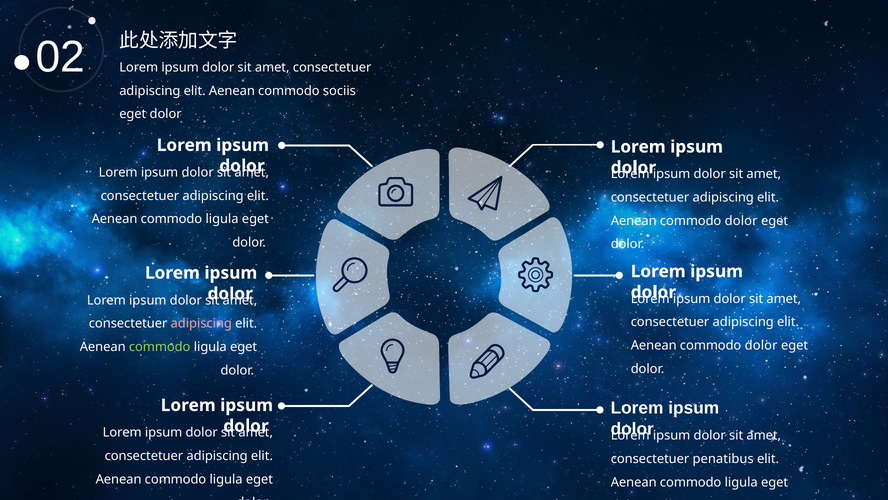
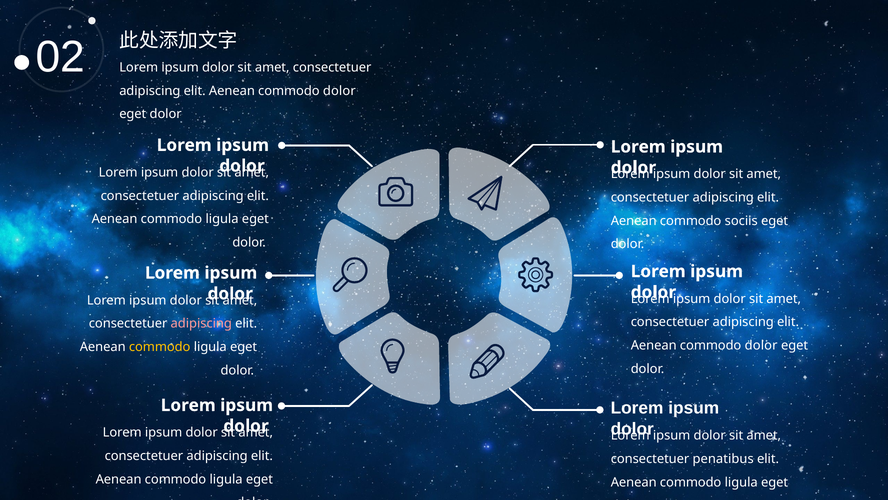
sociis at (339, 91): sociis -> dolor
dolor at (741, 221): dolor -> sociis
commodo at (160, 347) colour: light green -> yellow
